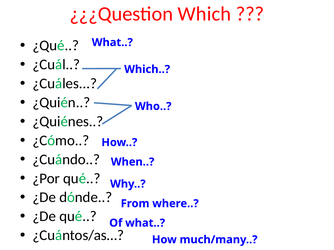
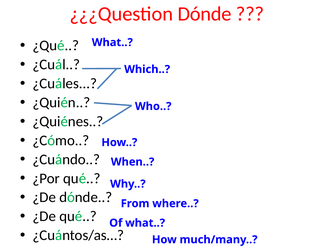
¿¿¿Question Which: Which -> Dónde
